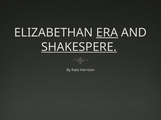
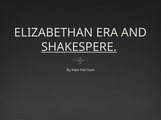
ERA underline: present -> none
